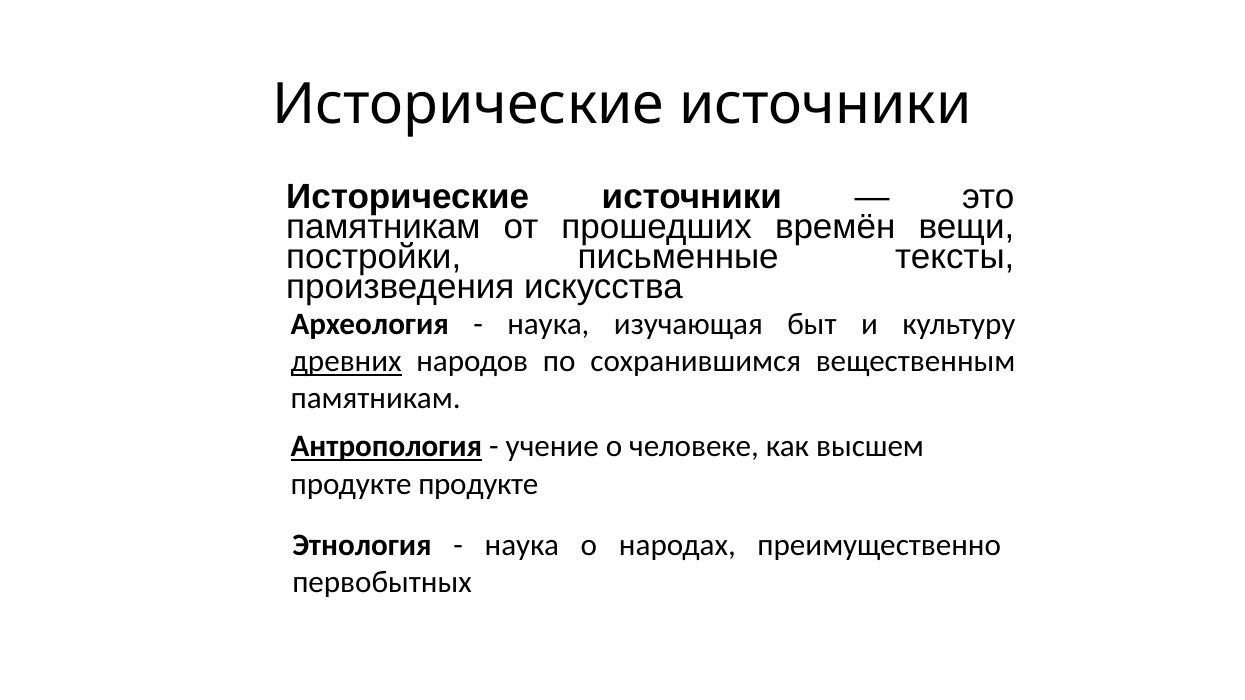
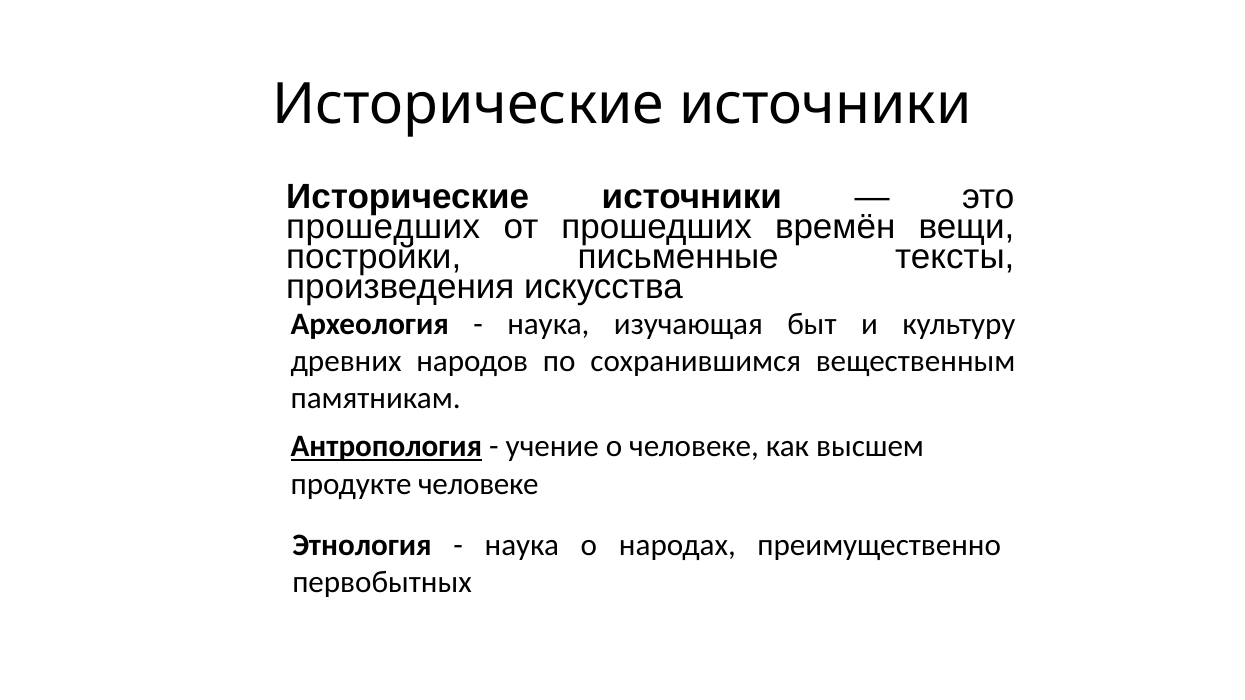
памятникам at (383, 227): памятникам -> прошедших
древних underline: present -> none
продукте продукте: продукте -> человеке
